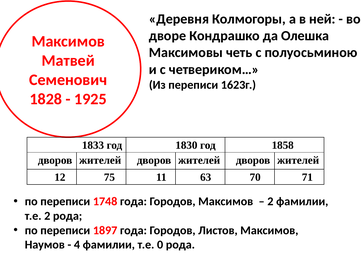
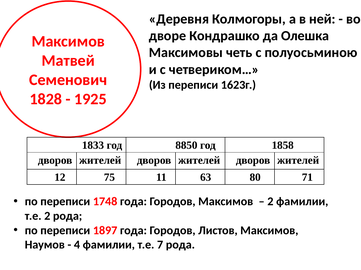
1830: 1830 -> 8850
70: 70 -> 80
0: 0 -> 7
